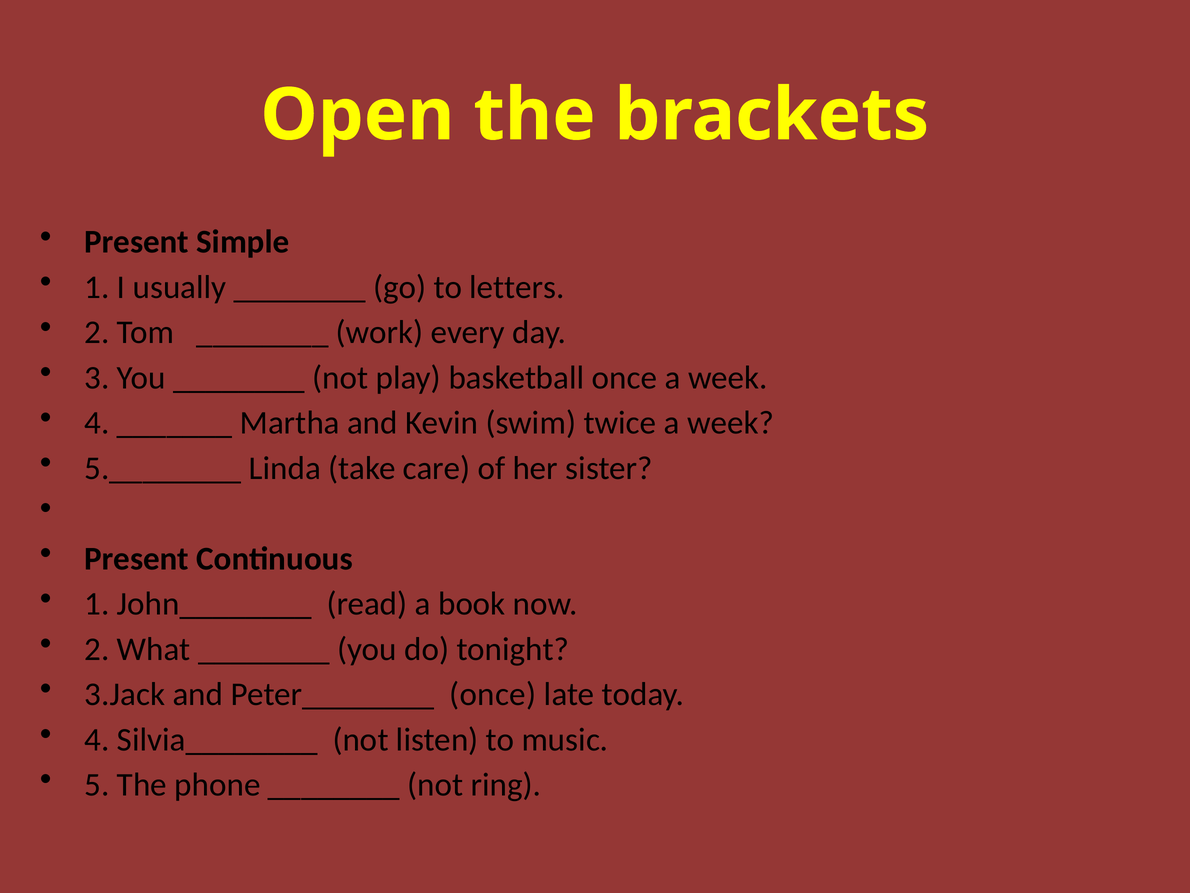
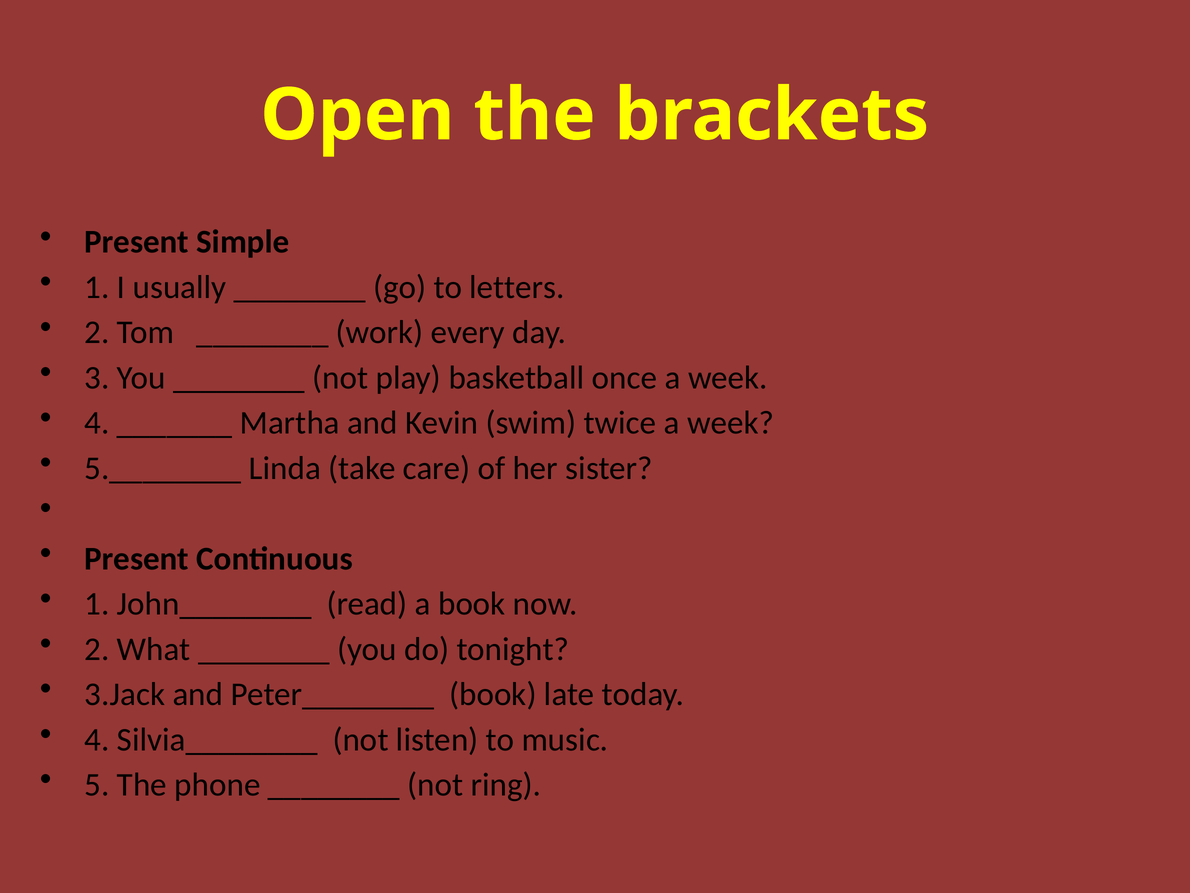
Peter________ once: once -> book
